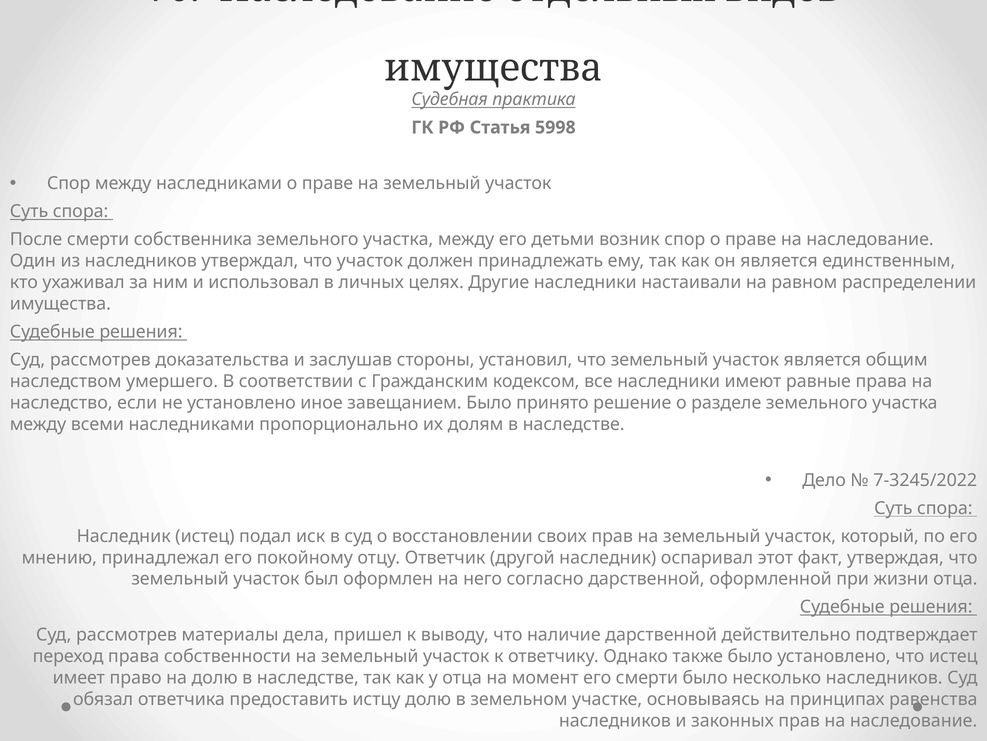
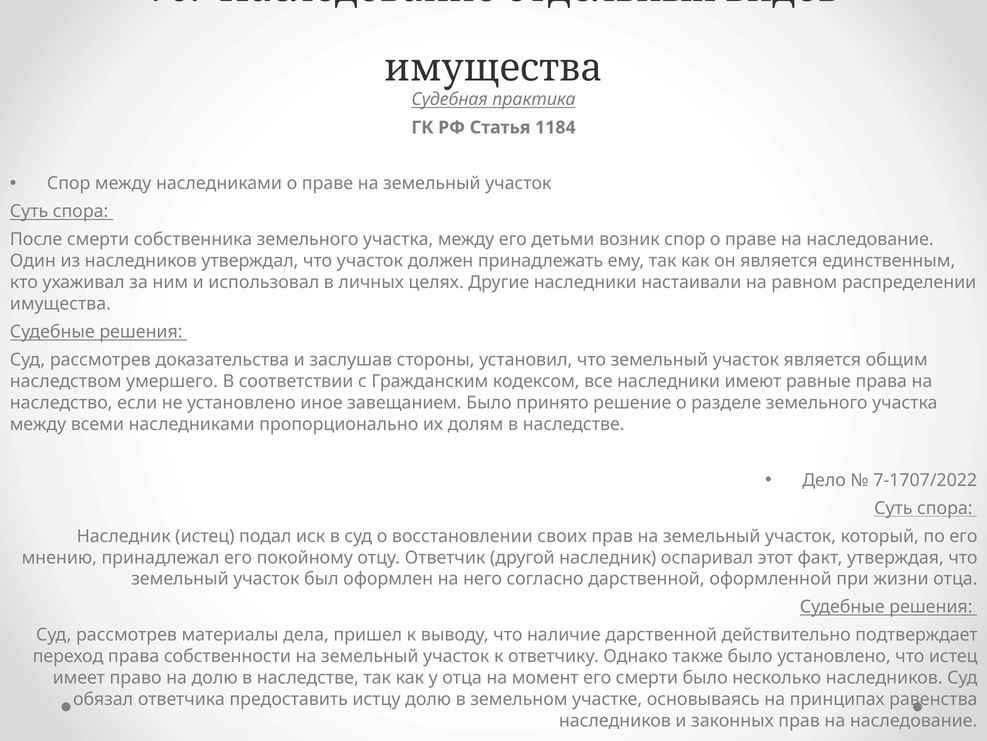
5998: 5998 -> 1184
7-3245/2022: 7-3245/2022 -> 7-1707/2022
